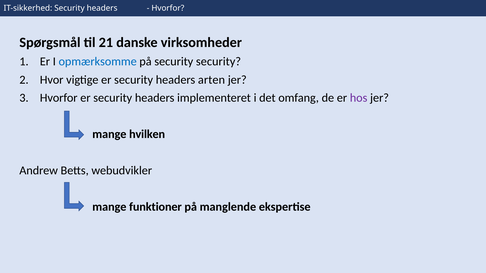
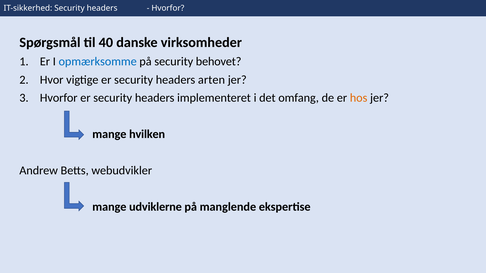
21: 21 -> 40
security security: security -> behovet
hos colour: purple -> orange
funktioner: funktioner -> udviklerne
